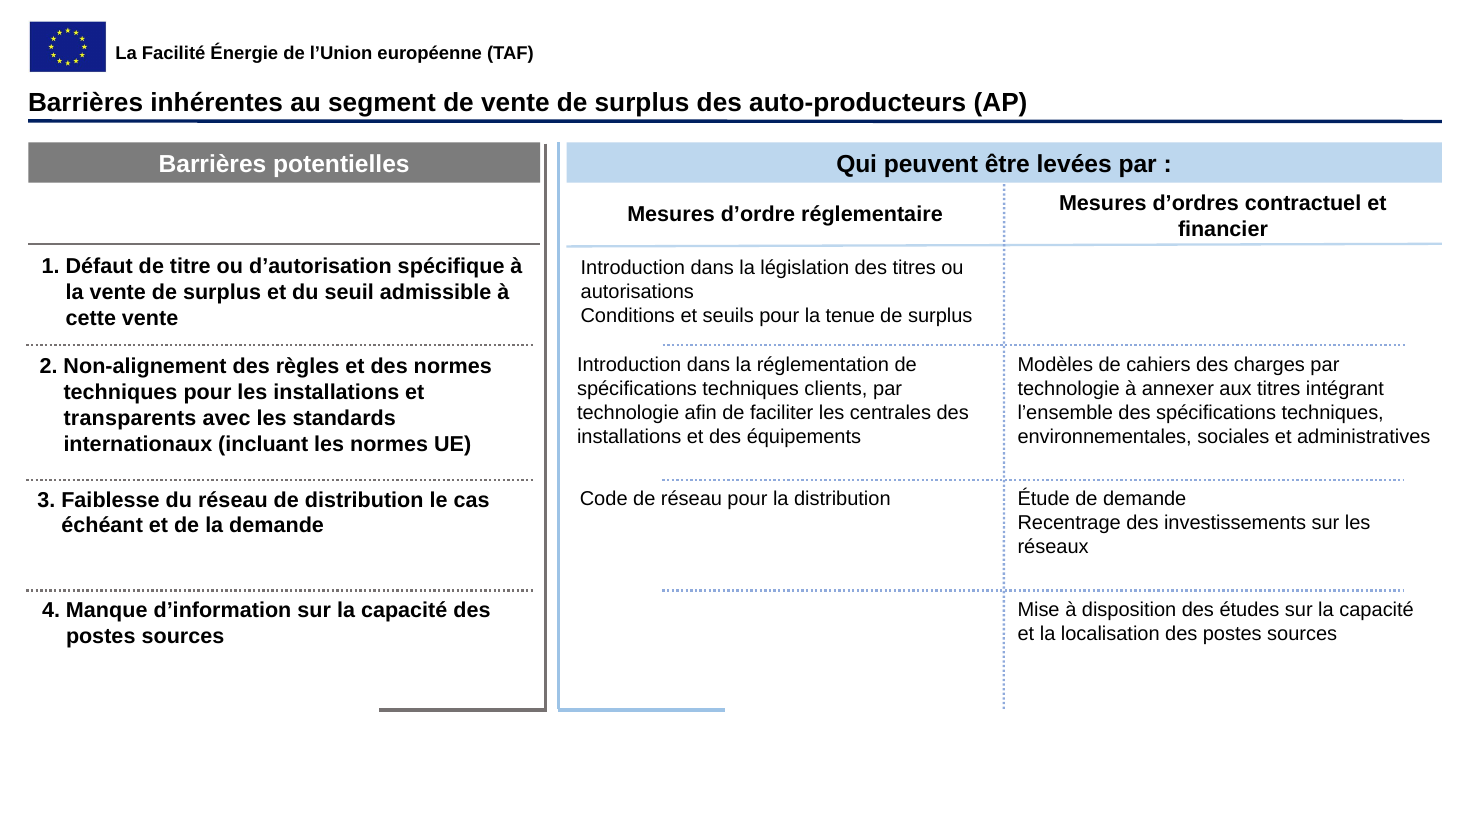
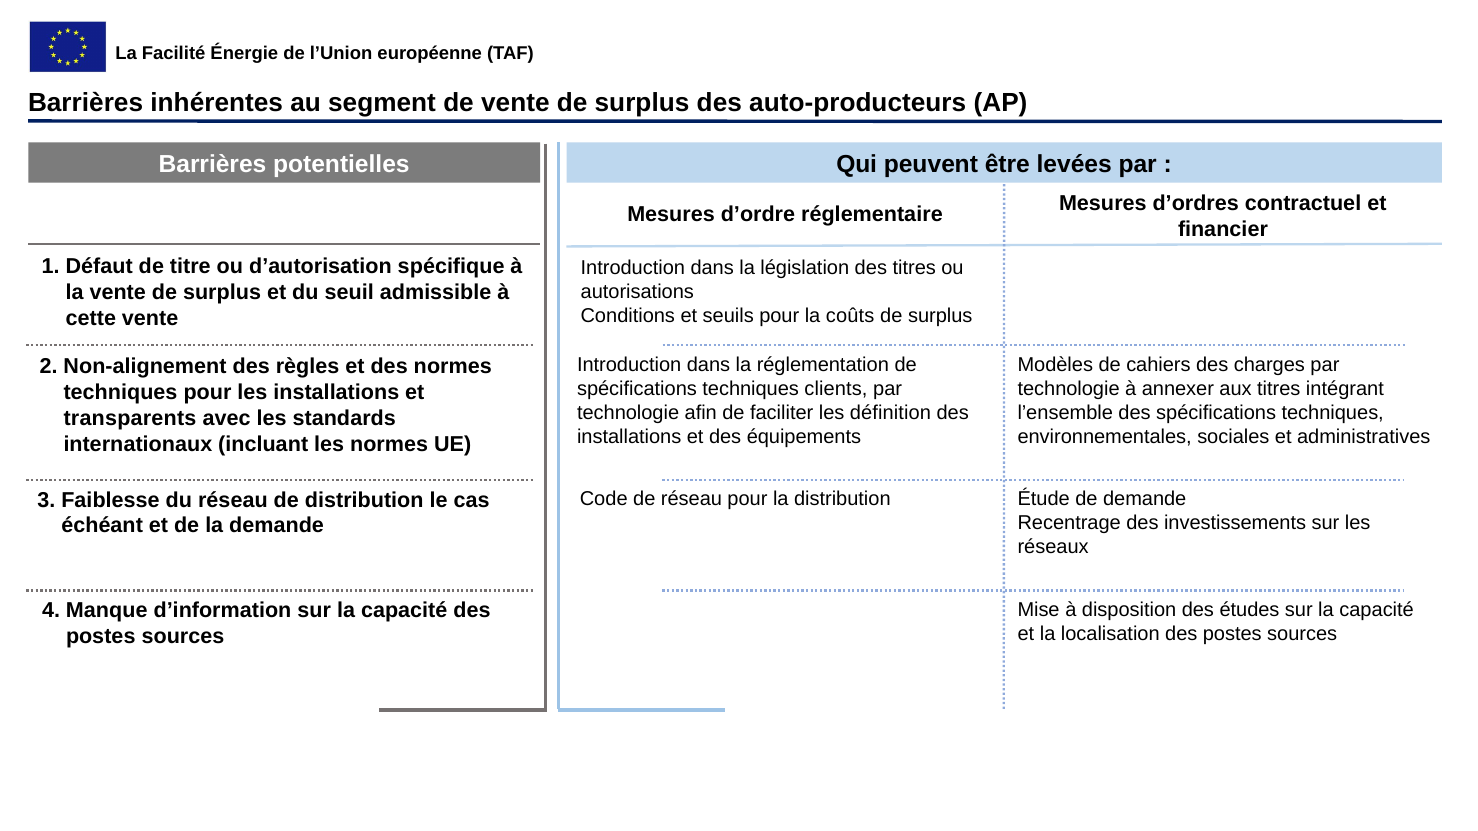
tenue: tenue -> coûts
centrales: centrales -> définition
